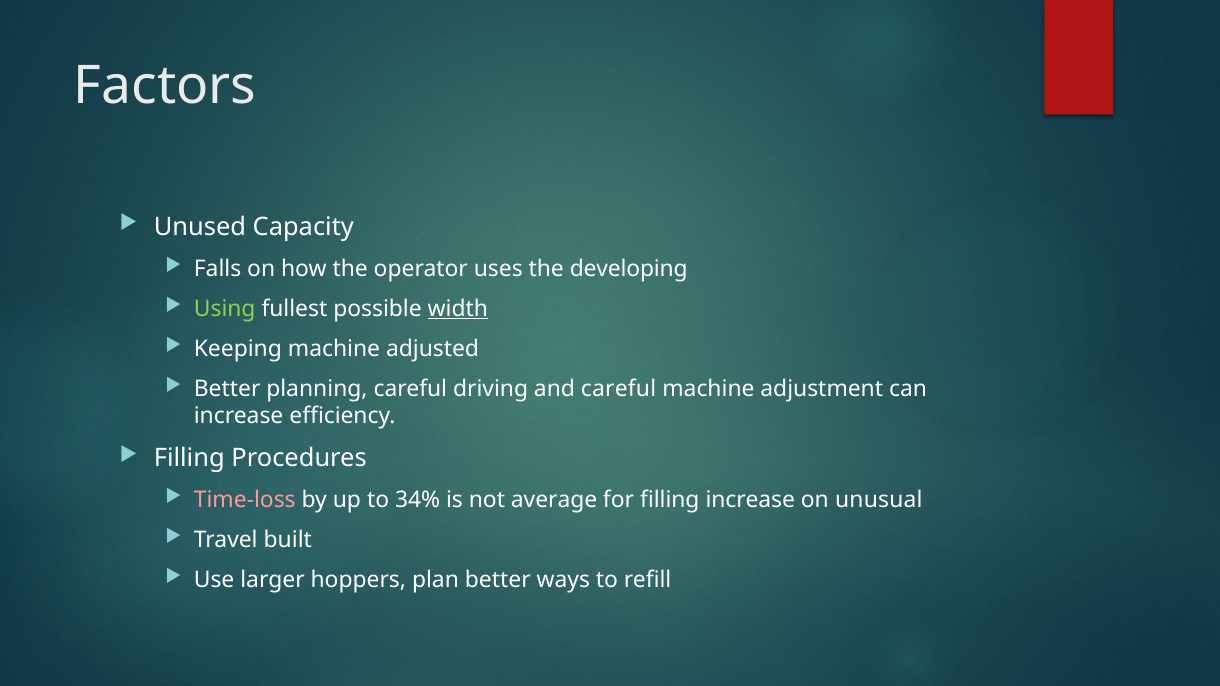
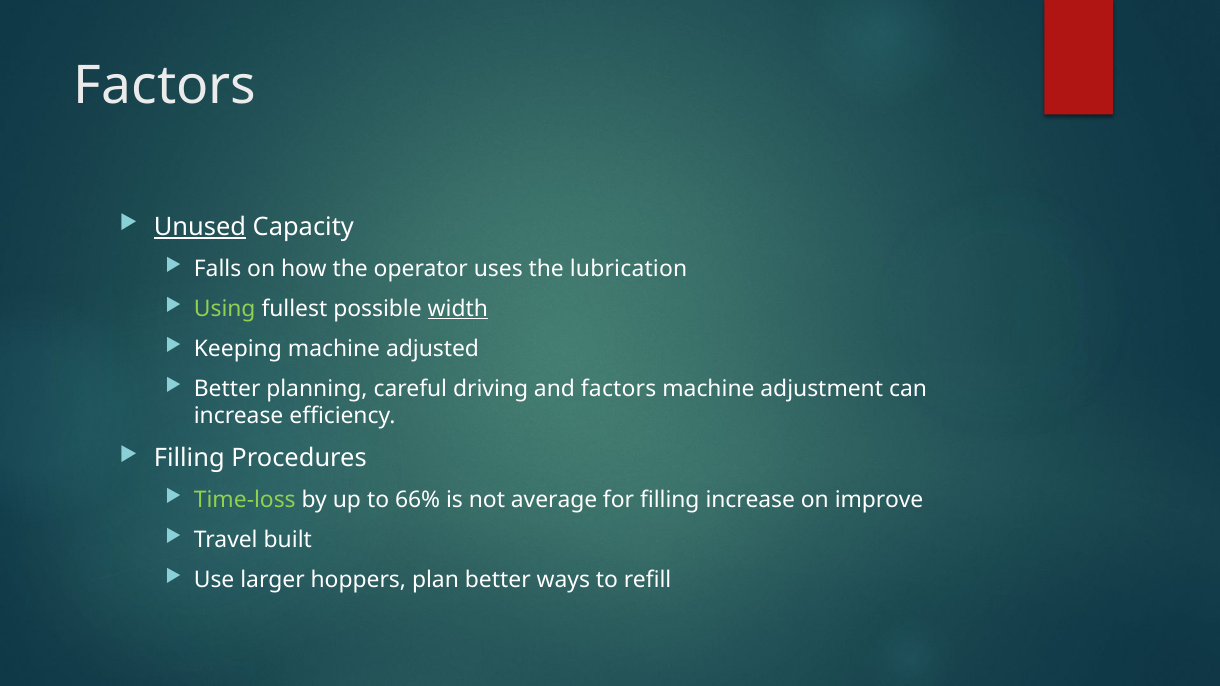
Unused underline: none -> present
developing: developing -> lubrication
and careful: careful -> factors
Time-loss colour: pink -> light green
34%: 34% -> 66%
unusual: unusual -> improve
